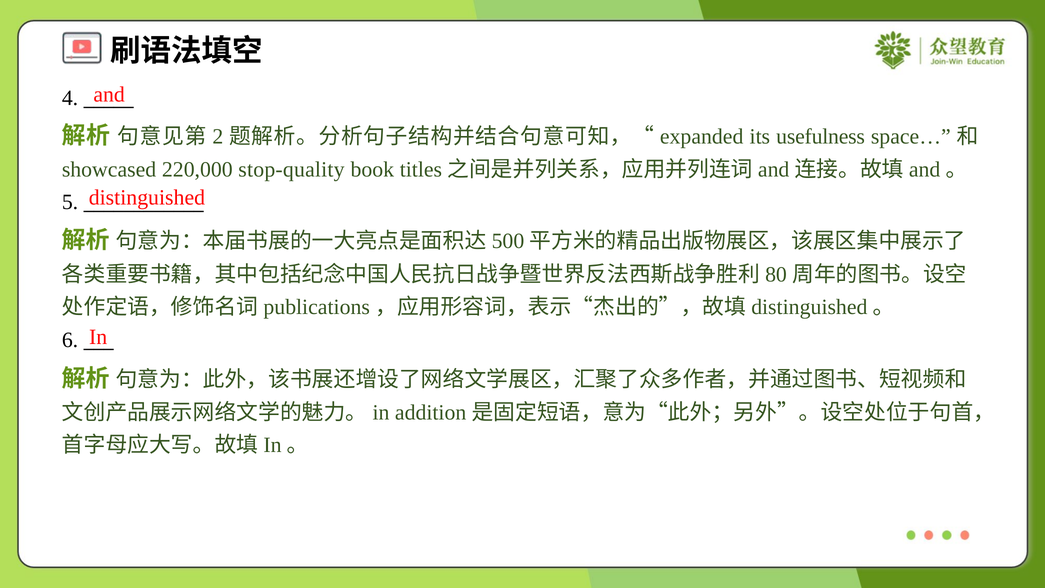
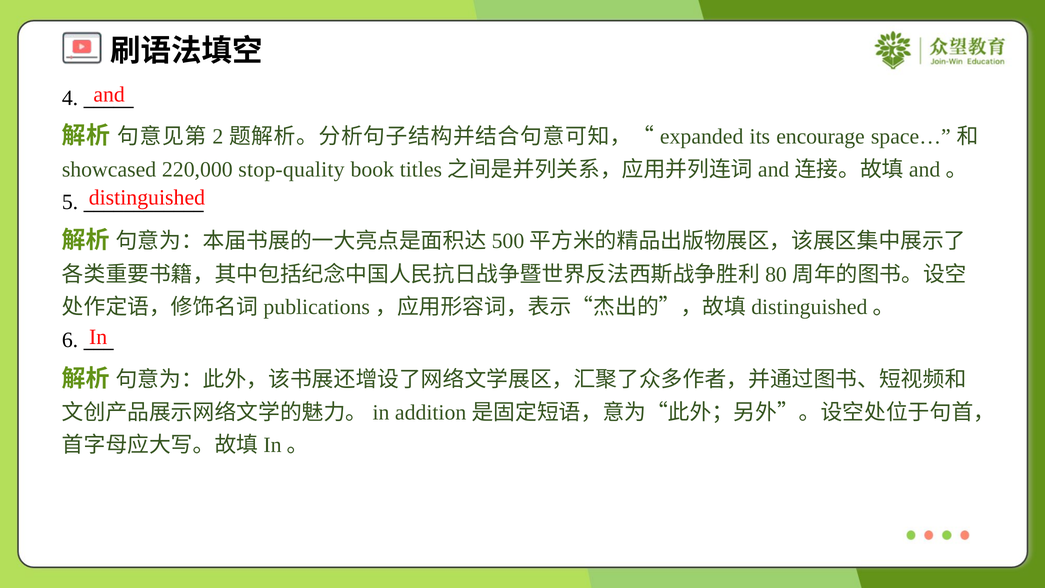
usefulness: usefulness -> encourage
